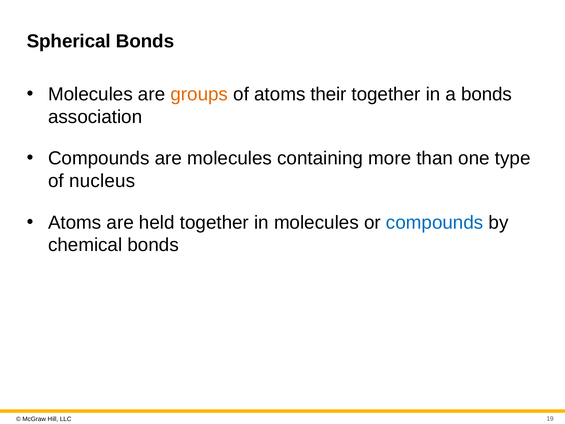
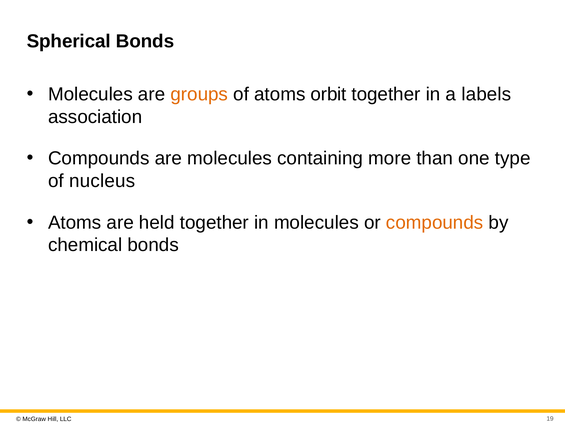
their: their -> orbit
a bonds: bonds -> labels
compounds at (435, 222) colour: blue -> orange
